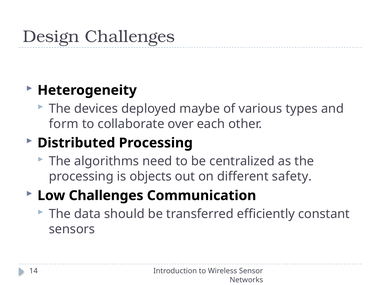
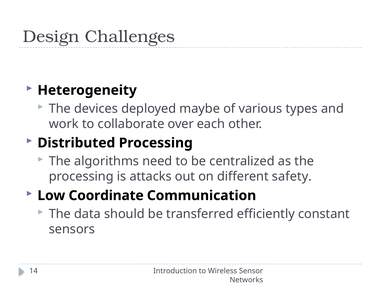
form: form -> work
objects: objects -> attacks
Low Challenges: Challenges -> Coordinate
